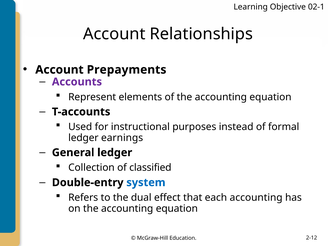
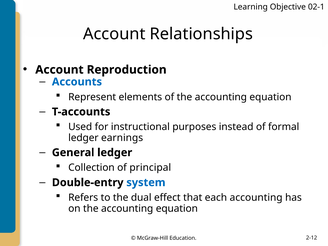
Prepayments: Prepayments -> Reproduction
Accounts colour: purple -> blue
classified: classified -> principal
